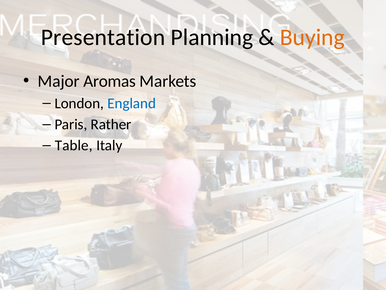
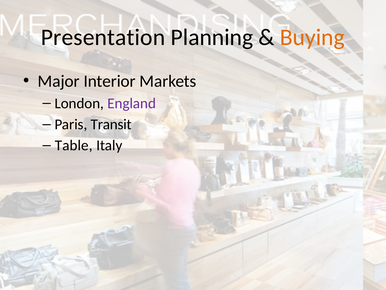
Aromas: Aromas -> Interior
England colour: blue -> purple
Rather: Rather -> Transit
